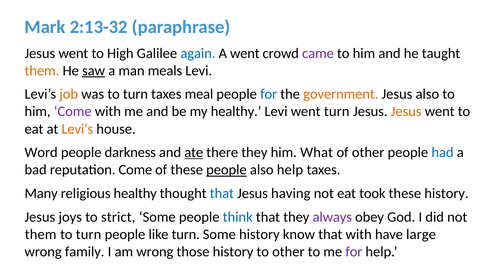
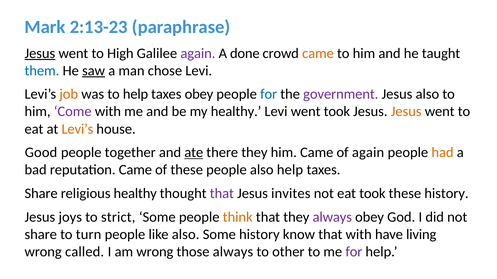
2:13-32: 2:13-32 -> 2:13-23
Jesus at (40, 53) underline: none -> present
again at (198, 53) colour: blue -> purple
A went: went -> done
came at (318, 53) colour: purple -> orange
them at (42, 71) colour: orange -> blue
meals: meals -> chose
was to turn: turn -> help
taxes meal: meal -> obey
government colour: orange -> purple
went turn: turn -> took
Word: Word -> Good
darkness: darkness -> together
him What: What -> Came
of other: other -> again
had colour: blue -> orange
reputation Come: Come -> Came
people at (226, 170) underline: present -> none
Many at (41, 194): Many -> Share
that at (222, 194) colour: blue -> purple
having: having -> invites
think colour: blue -> orange
them at (41, 235): them -> share
like turn: turn -> also
large: large -> living
family: family -> called
those history: history -> always
